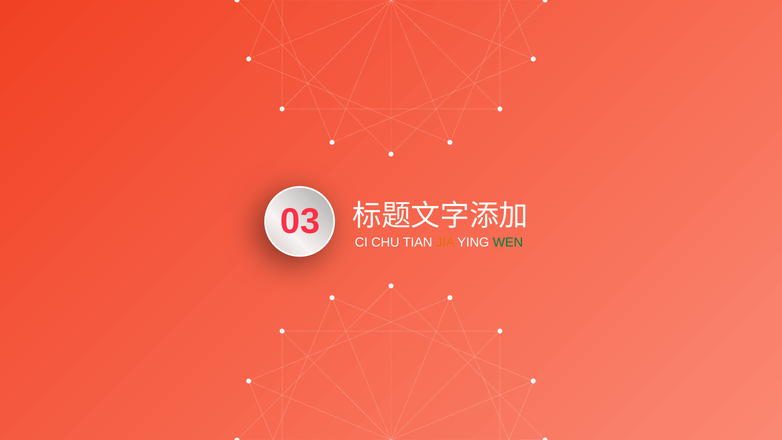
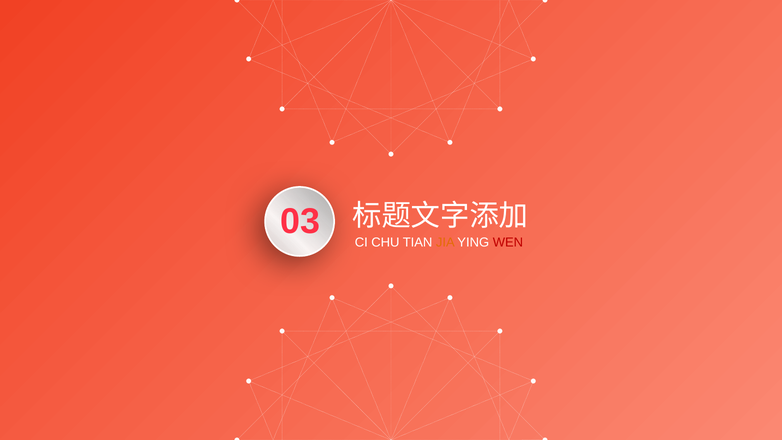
WEN colour: green -> red
